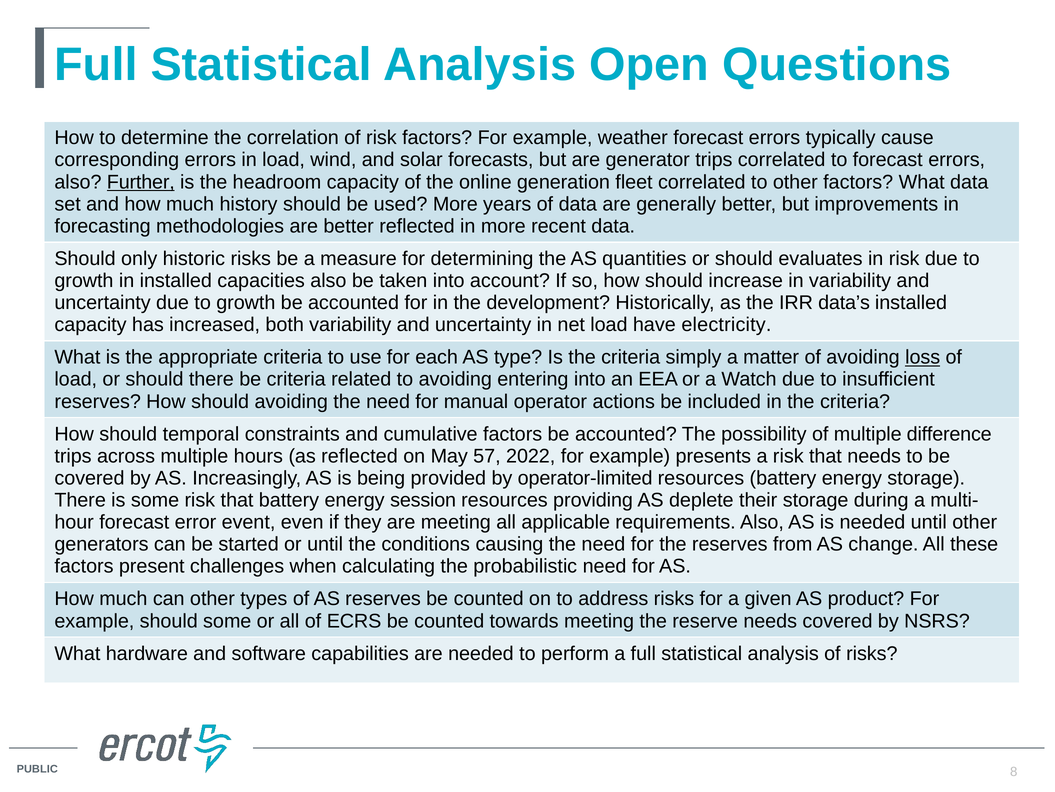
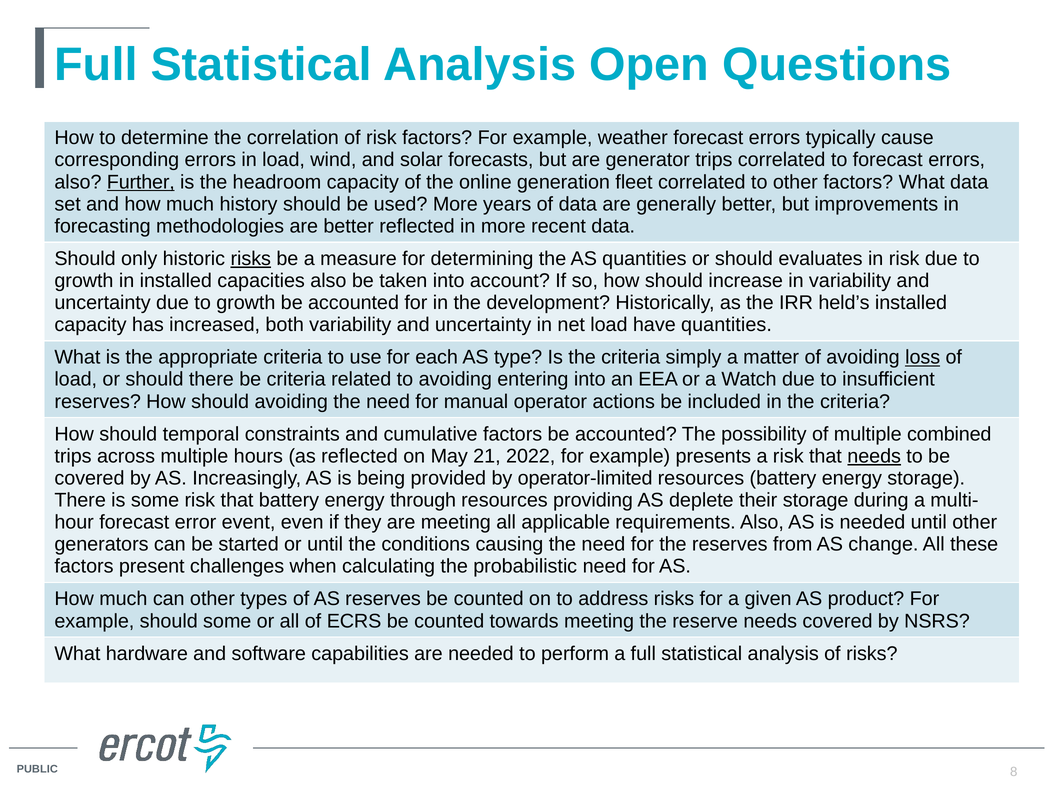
risks at (251, 258) underline: none -> present
data’s: data’s -> held’s
have electricity: electricity -> quantities
difference: difference -> combined
57: 57 -> 21
needs at (874, 456) underline: none -> present
session: session -> through
